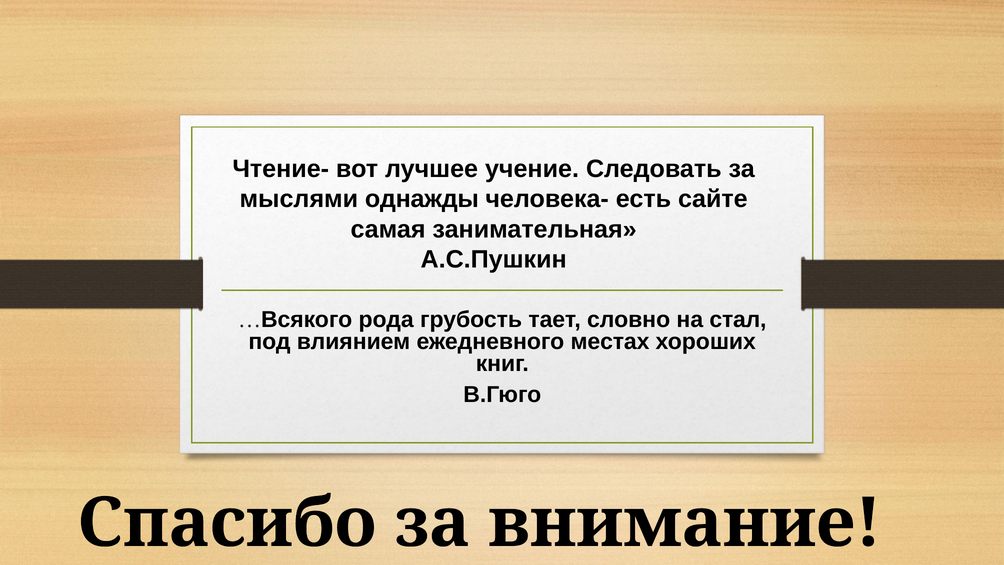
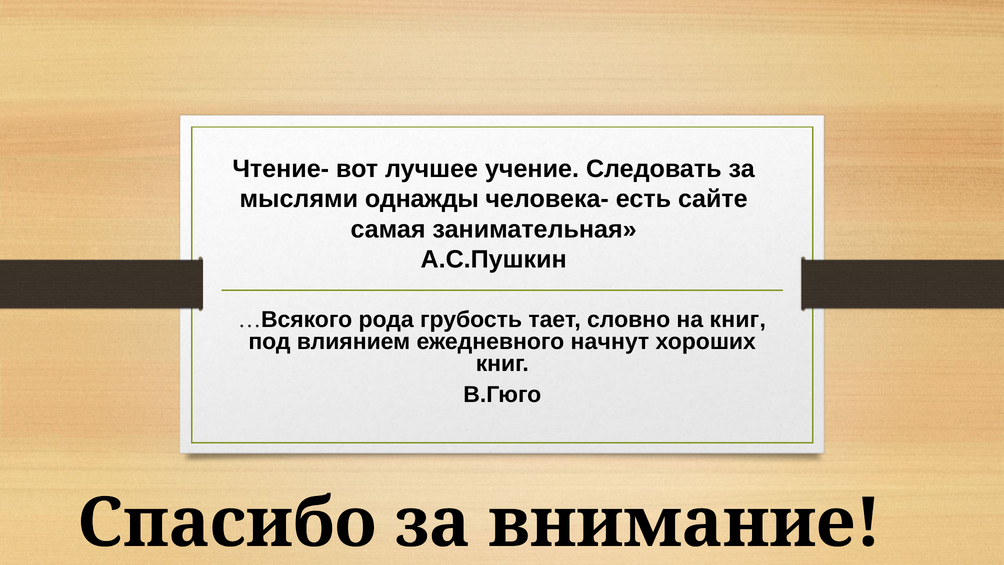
на стал: стал -> книг
местах: местах -> начнут
